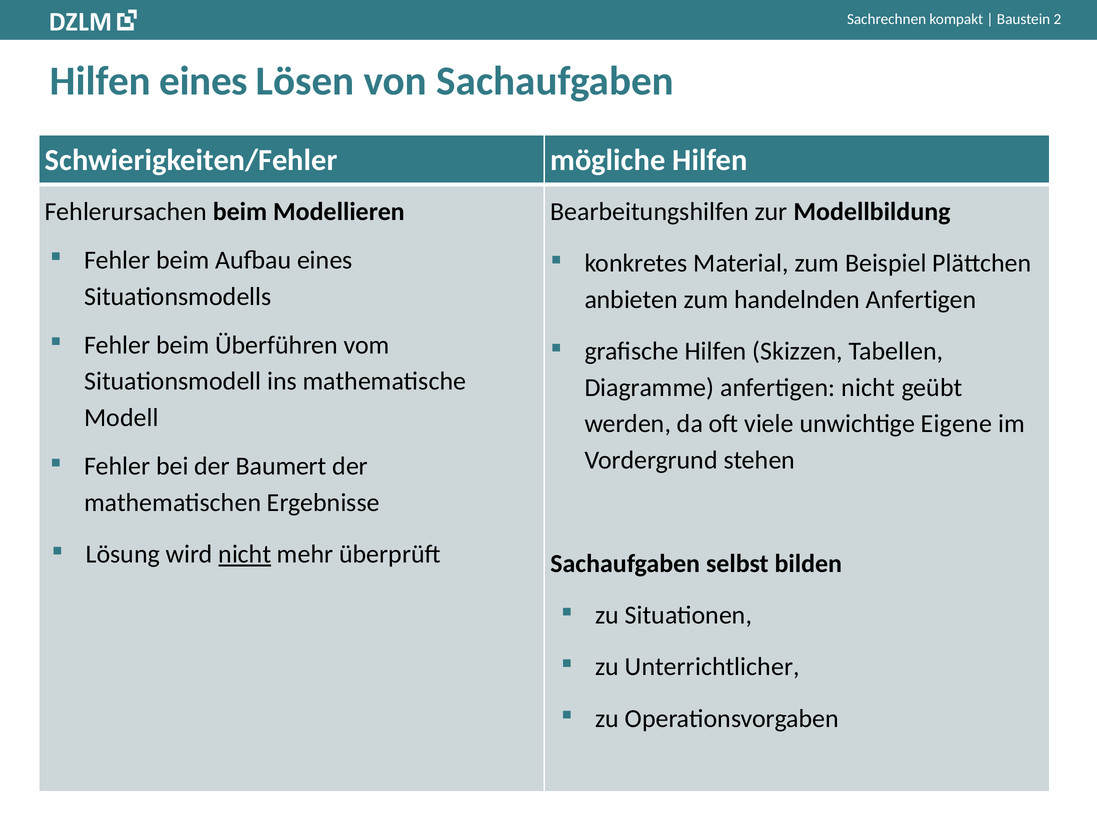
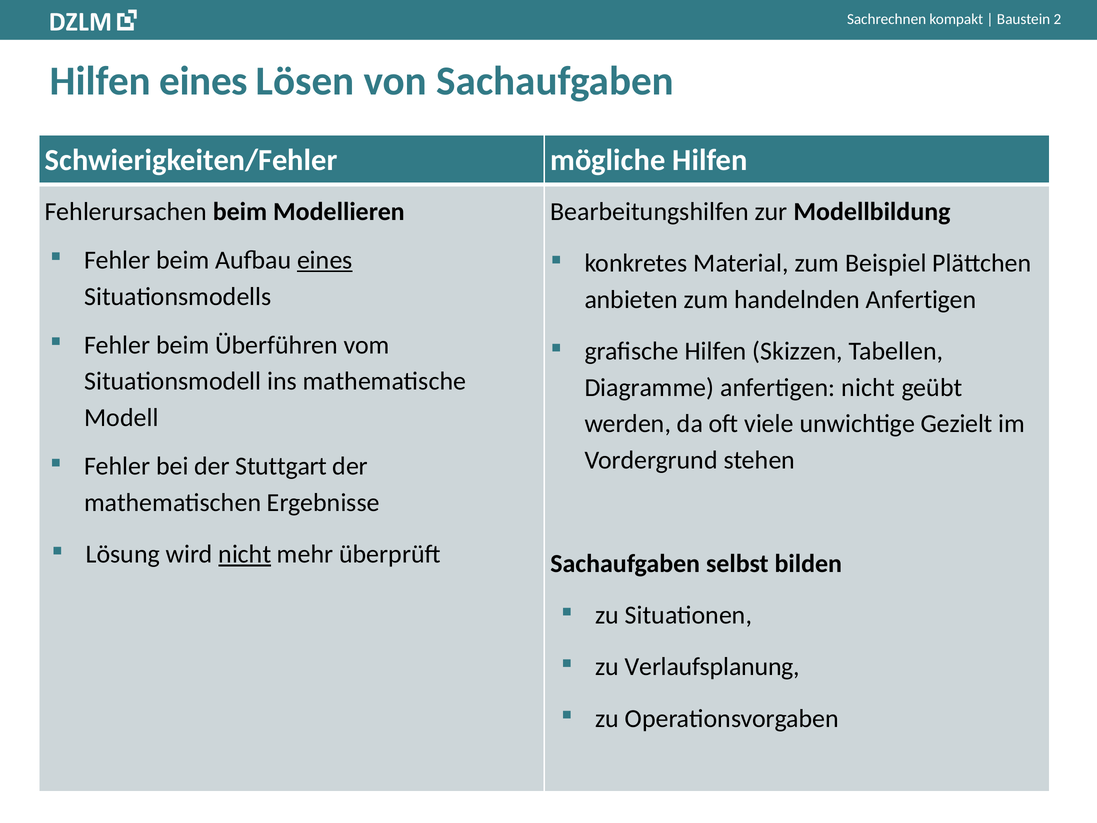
eines at (325, 260) underline: none -> present
Eigene: Eigene -> Gezielt
Baumert: Baumert -> Stuttgart
Unterrichtlicher: Unterrichtlicher -> Verlaufsplanung
